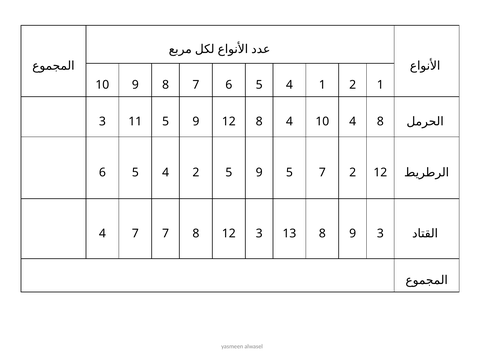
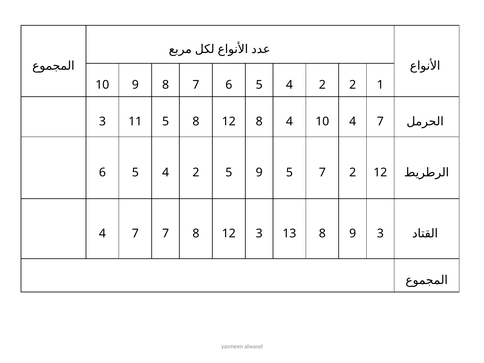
1 at (322, 85): 1 -> 2
11 5 9: 9 -> 8
10 4 8: 8 -> 7
